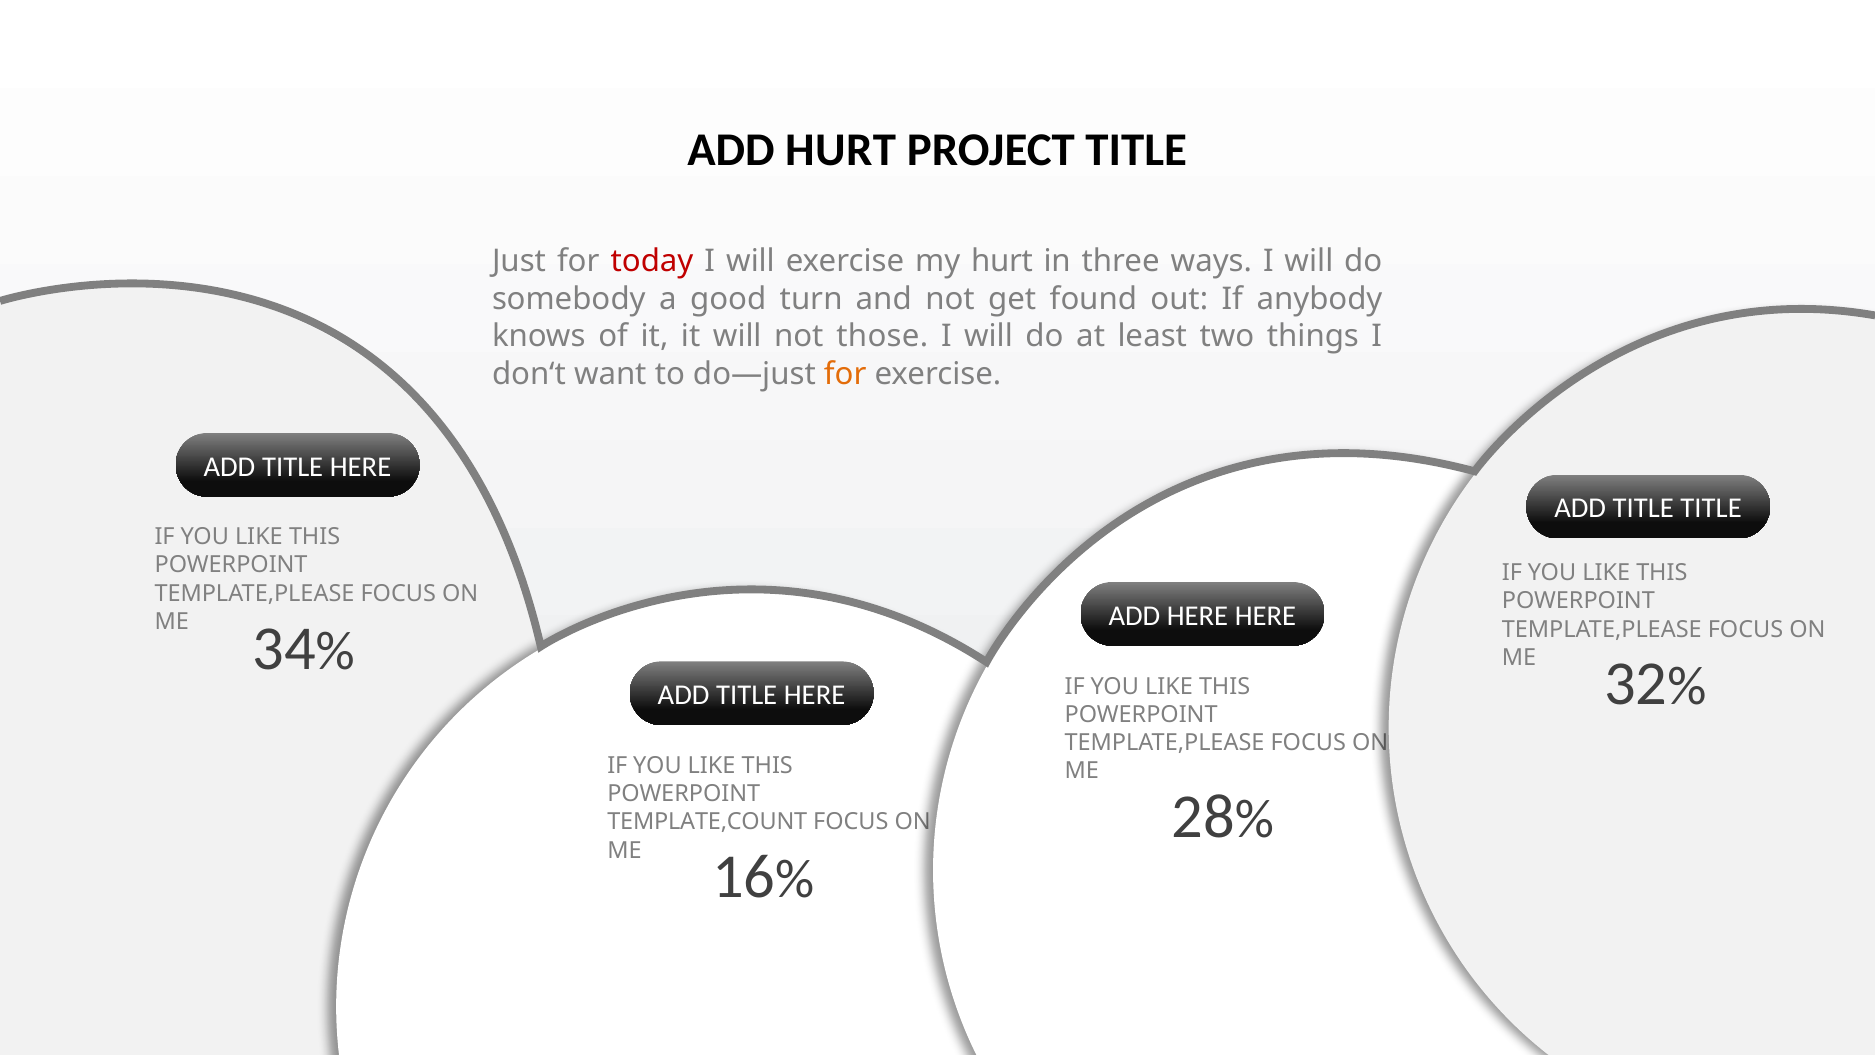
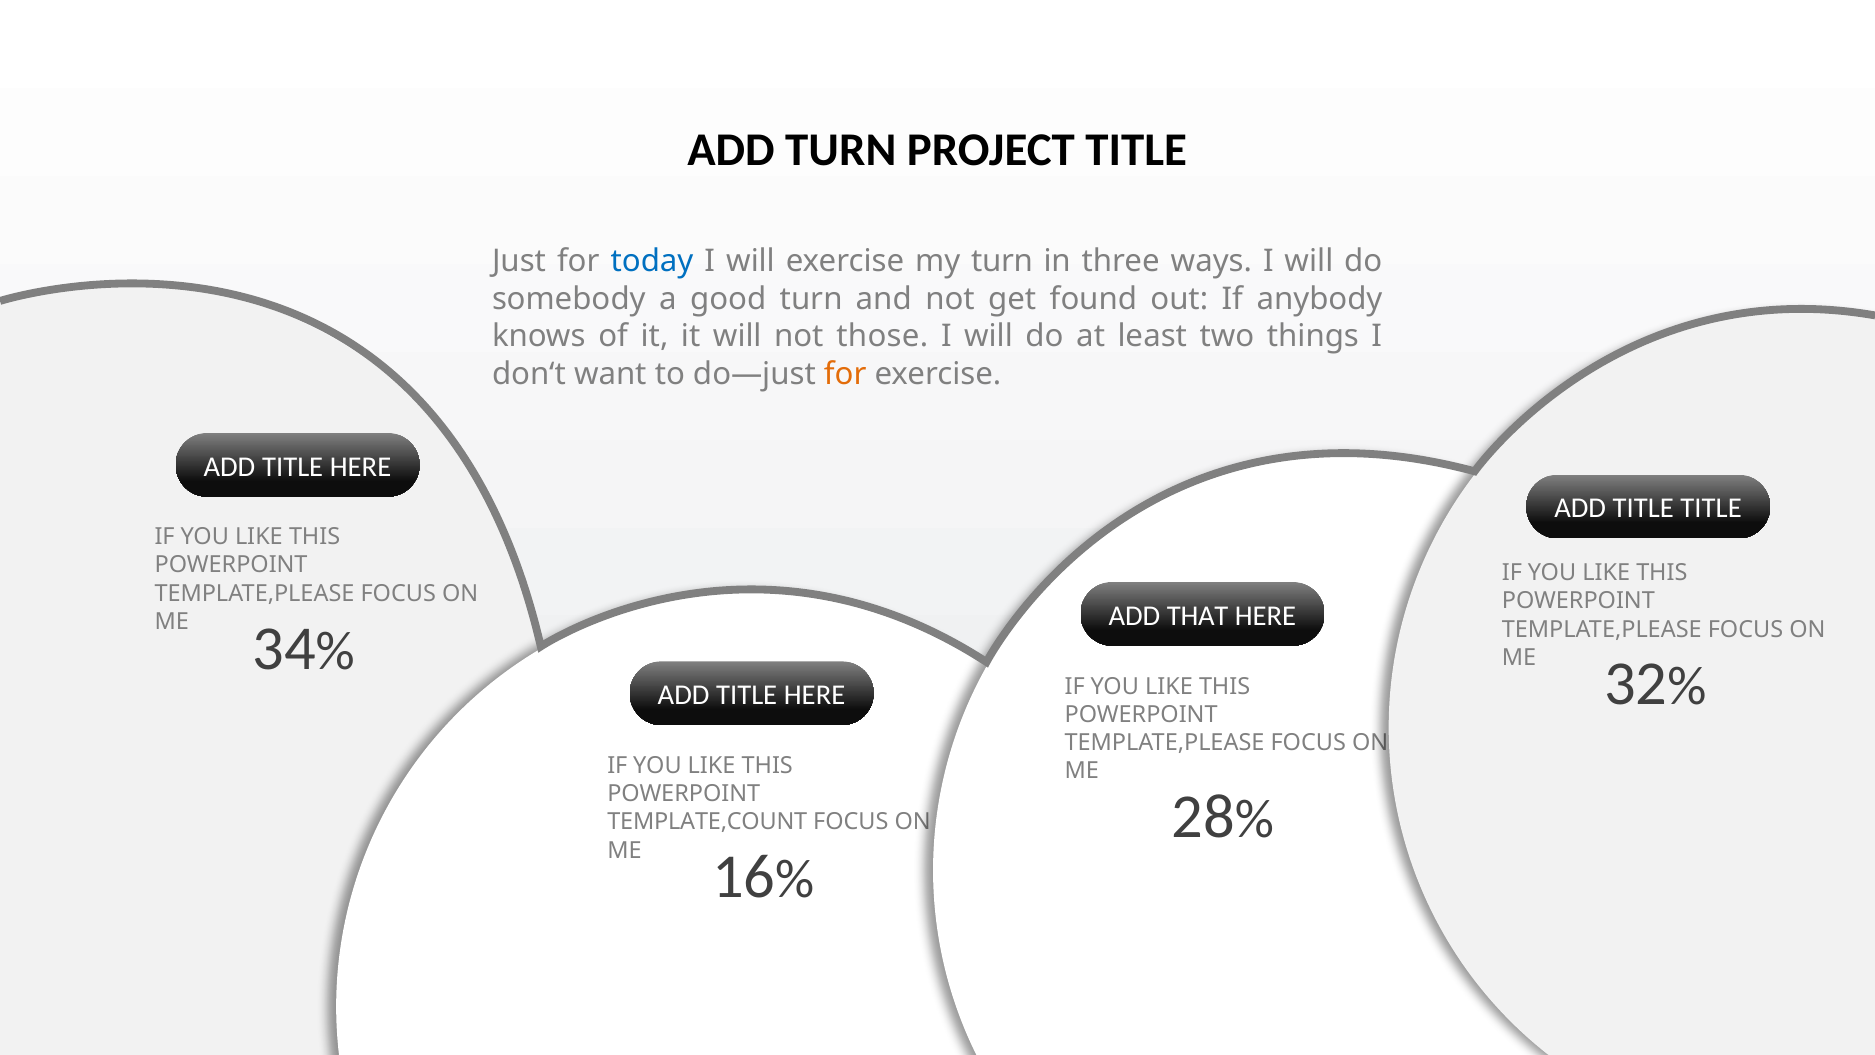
ADD HURT: HURT -> TURN
today colour: red -> blue
my hurt: hurt -> turn
HERE at (1198, 616): HERE -> THAT
